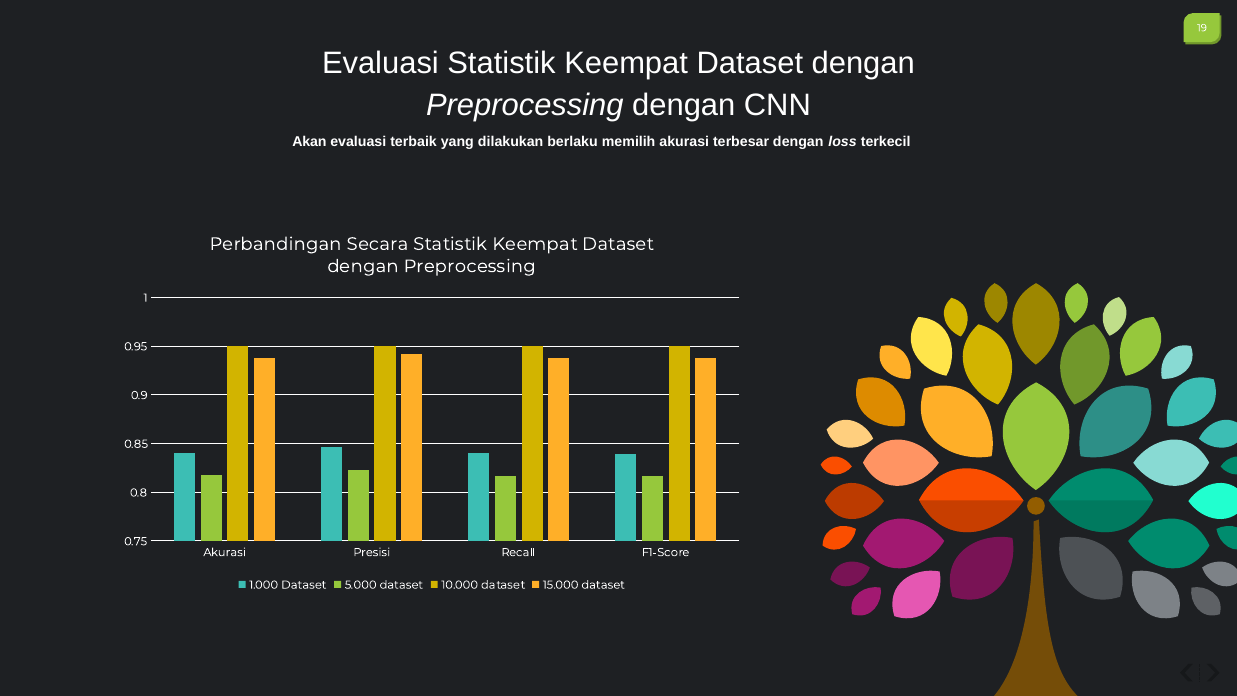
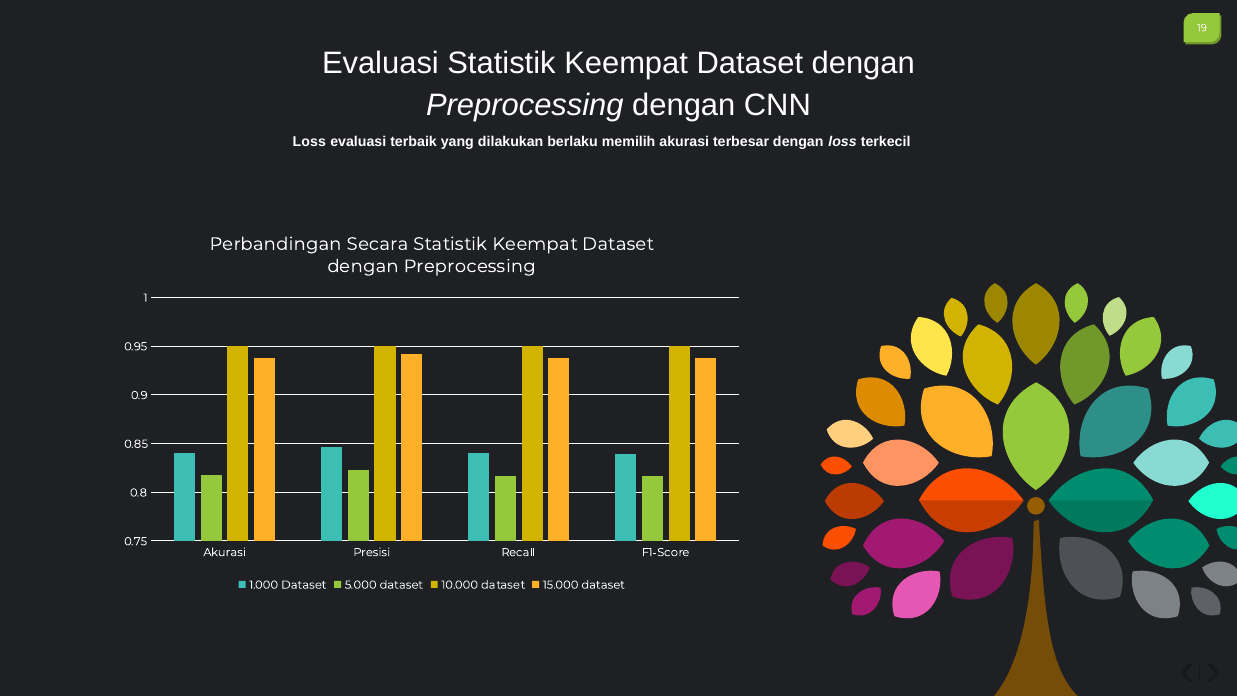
Akan at (309, 141): Akan -> Loss
